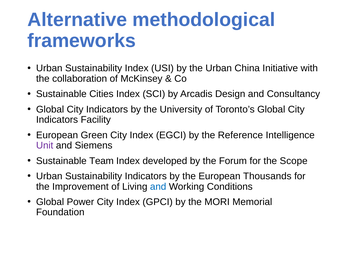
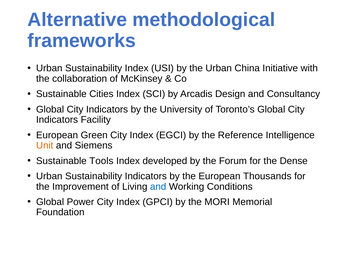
Unit colour: purple -> orange
Team: Team -> Tools
Scope: Scope -> Dense
